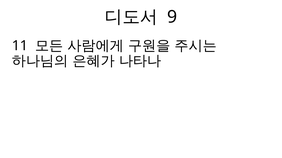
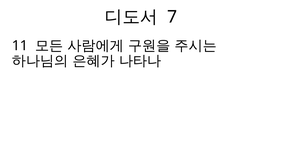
9: 9 -> 7
